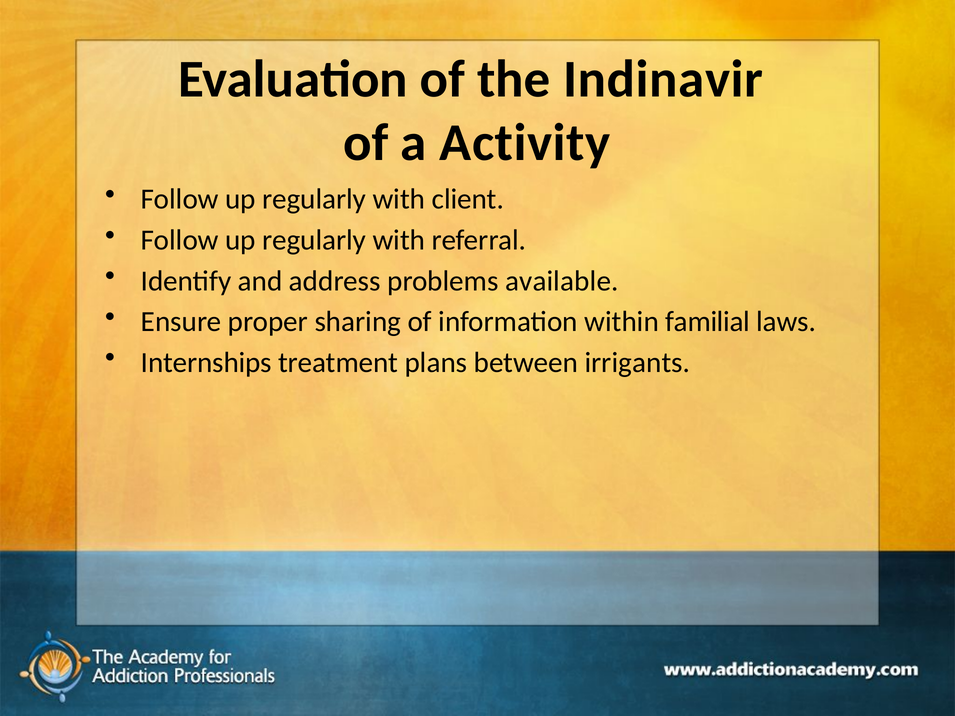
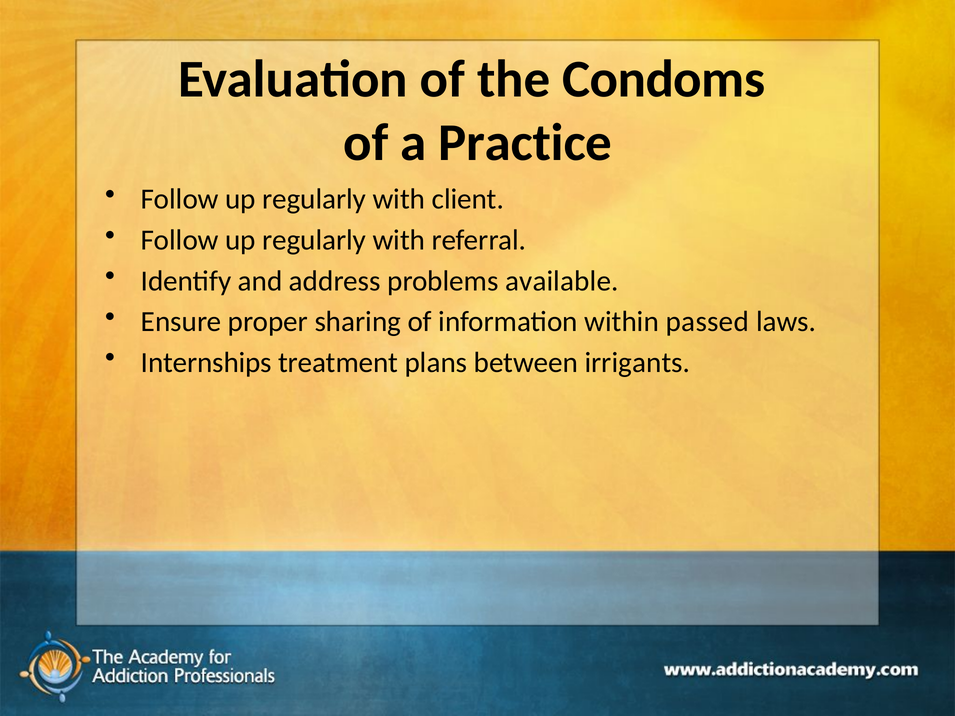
Indinavir: Indinavir -> Condoms
Activity: Activity -> Practice
familial: familial -> passed
